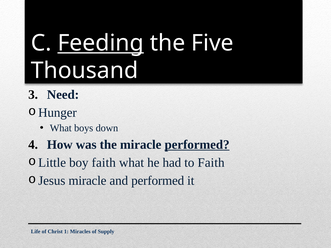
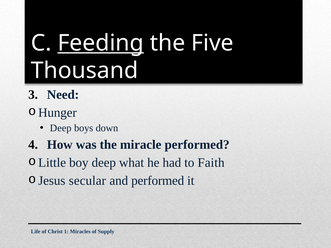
What at (61, 128): What -> Deep
performed at (197, 145) underline: present -> none
boy faith: faith -> deep
miracle at (87, 181): miracle -> secular
